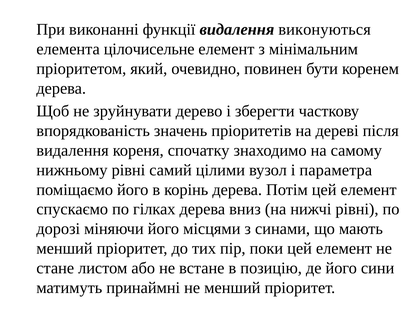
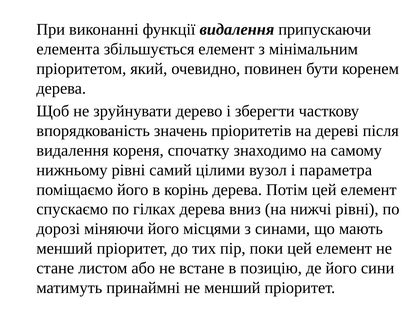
виконуються: виконуються -> припускаючи
цілочисельне: цілочисельне -> збільшується
